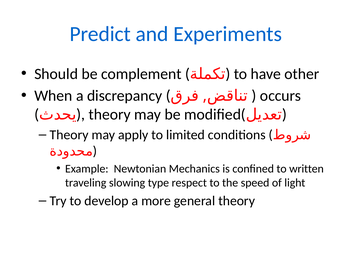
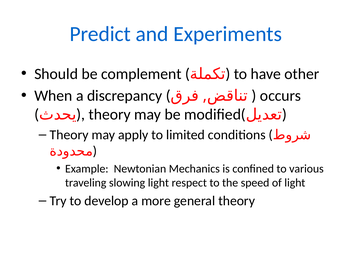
written: written -> various
slowing type: type -> light
